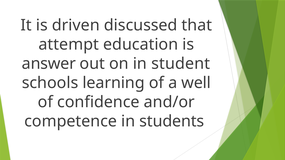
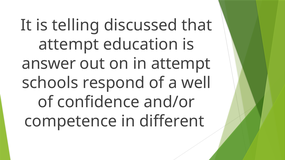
driven: driven -> telling
in student: student -> attempt
learning: learning -> respond
students: students -> different
